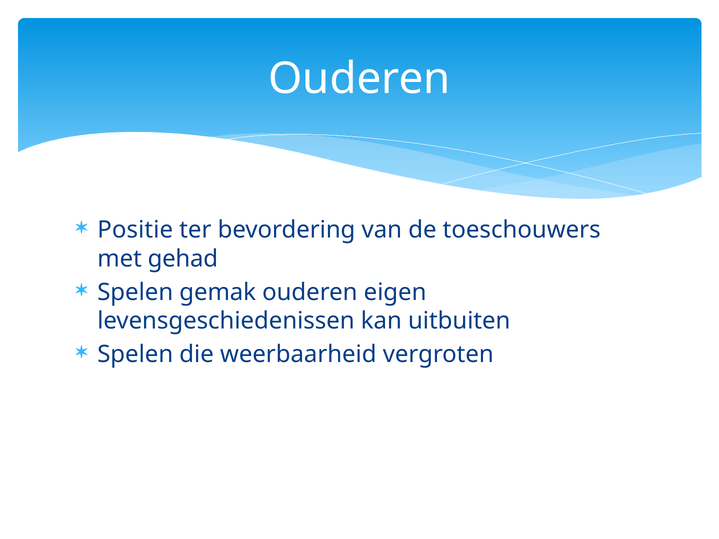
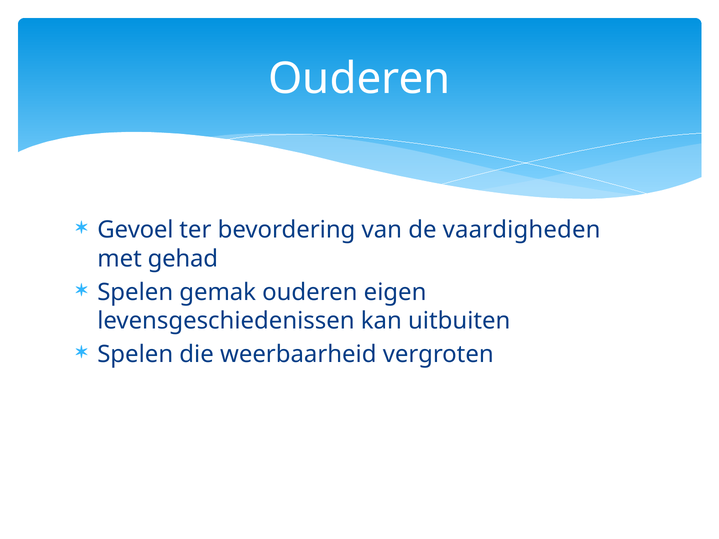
Positie: Positie -> Gevoel
toeschouwers: toeschouwers -> vaardigheden
